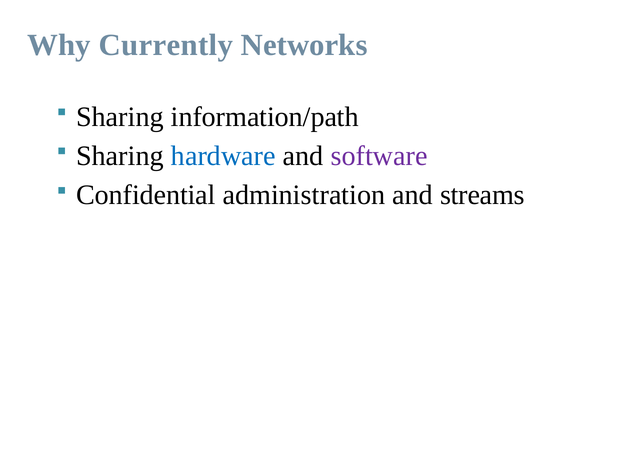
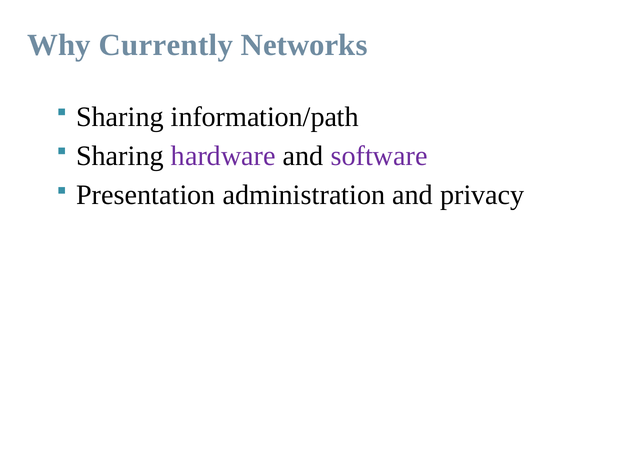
hardware colour: blue -> purple
Confidential: Confidential -> Presentation
streams: streams -> privacy
